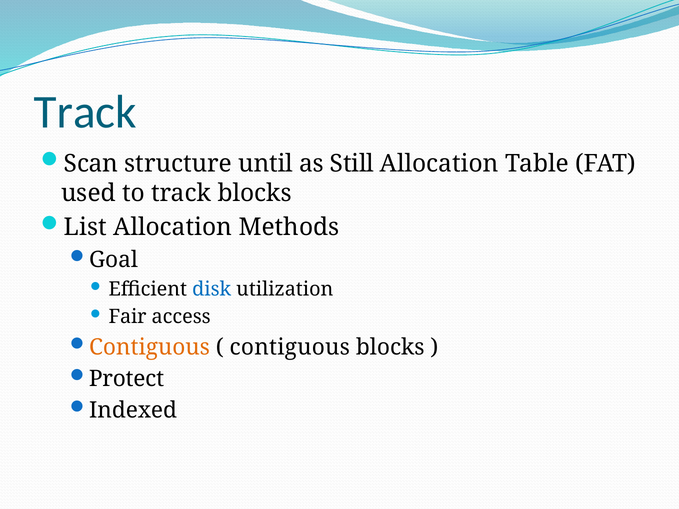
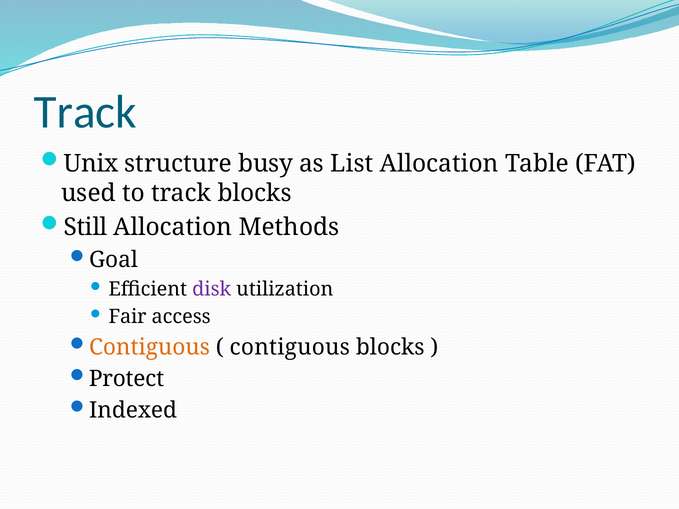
Scan: Scan -> Unix
until: until -> busy
Still: Still -> List
List: List -> Still
disk colour: blue -> purple
